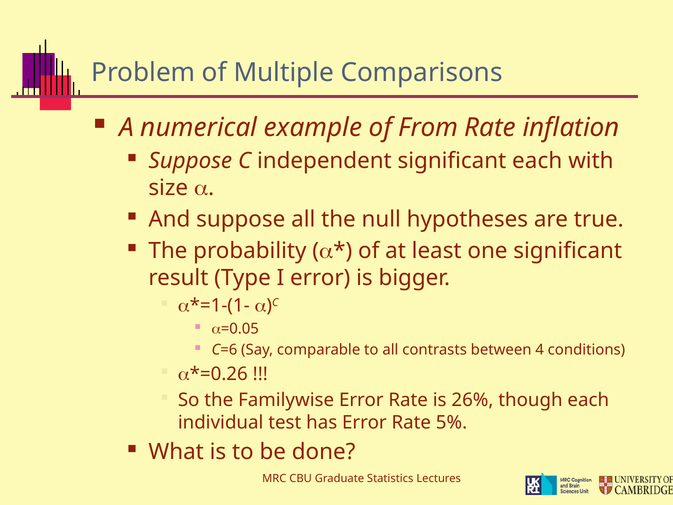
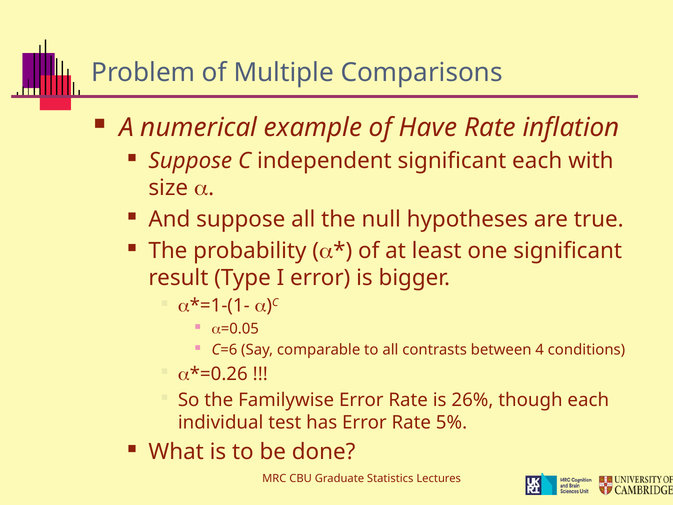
From: From -> Have
